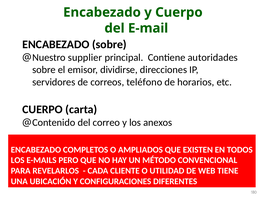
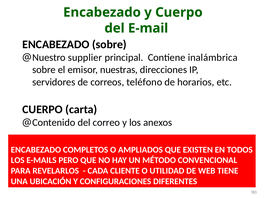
autoridades: autoridades -> inalámbrica
dividirse: dividirse -> nuestras
